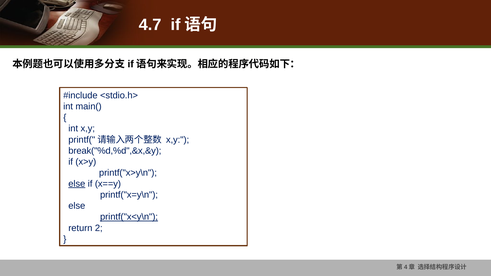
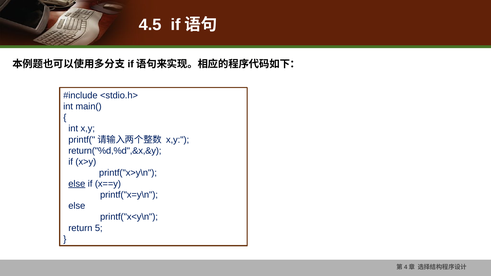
4.7: 4.7 -> 4.5
break("%d,%d",&x,&y: break("%d,%d",&x,&y -> return("%d,%d",&x,&y
printf("x<y\n underline: present -> none
2: 2 -> 5
